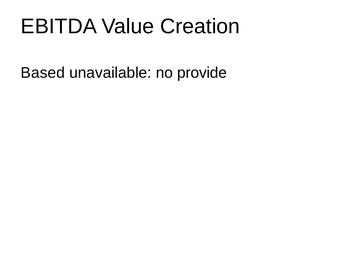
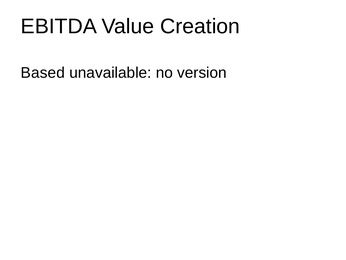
provide: provide -> version
